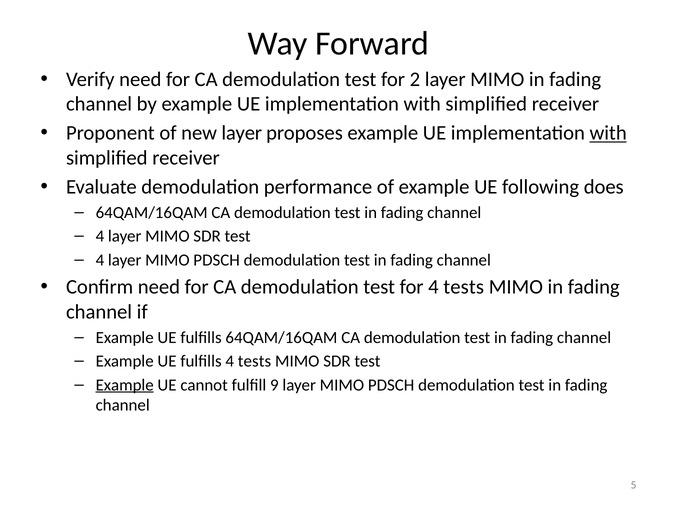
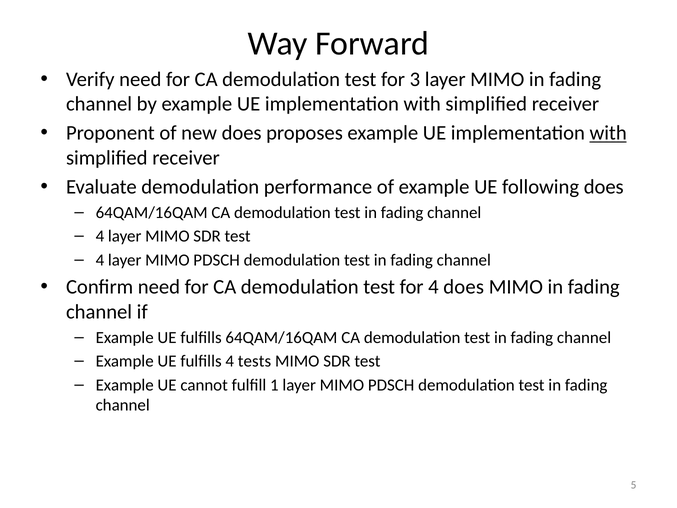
2: 2 -> 3
new layer: layer -> does
for 4 tests: tests -> does
Example at (125, 385) underline: present -> none
9: 9 -> 1
